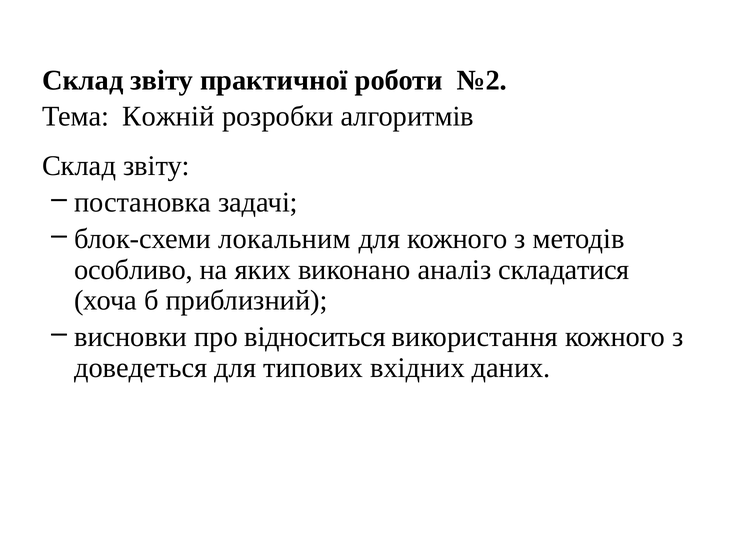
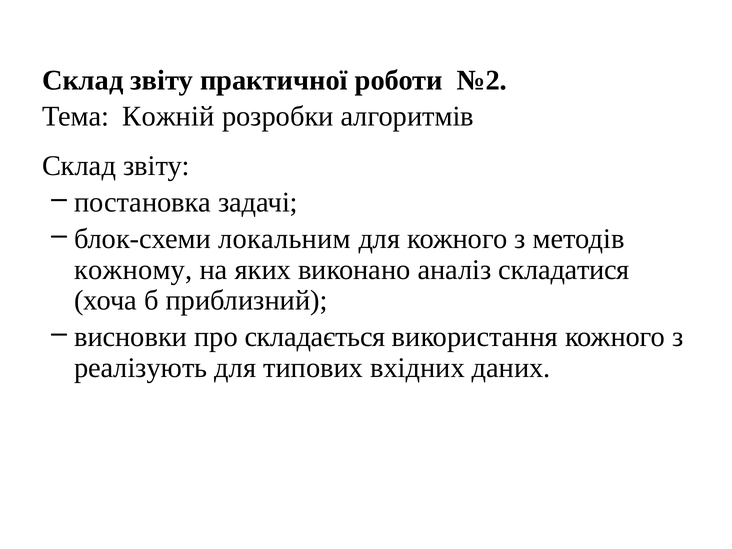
особливо: особливо -> кожному
відноситься: відноситься -> складається
доведеться: доведеться -> реалізують
